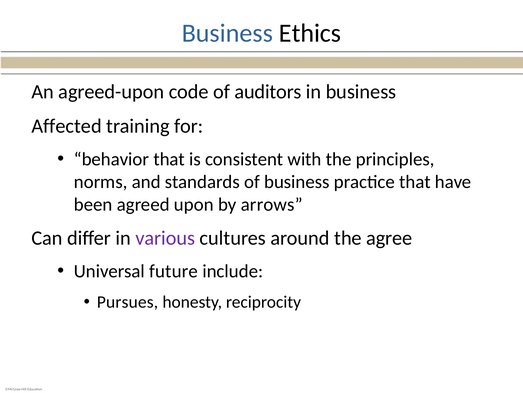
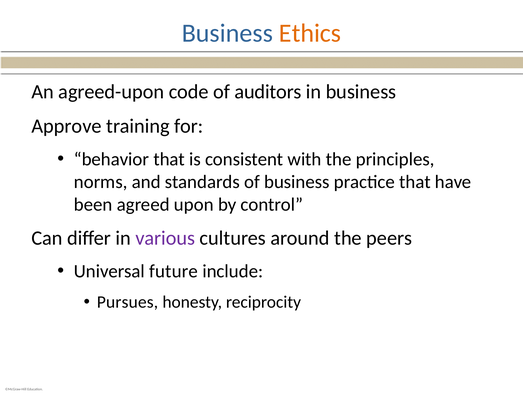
Ethics colour: black -> orange
Affected: Affected -> Approve
arrows: arrows -> control
agree: agree -> peers
